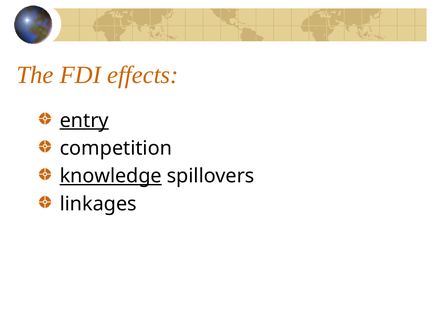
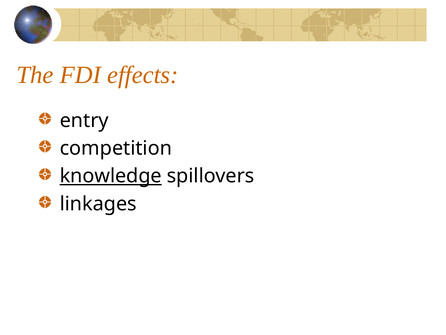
entry underline: present -> none
